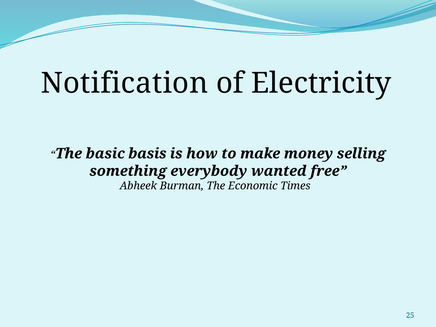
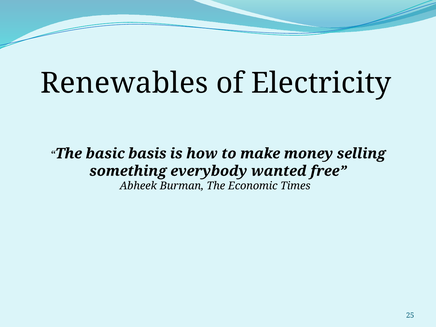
Notification: Notification -> Renewables
